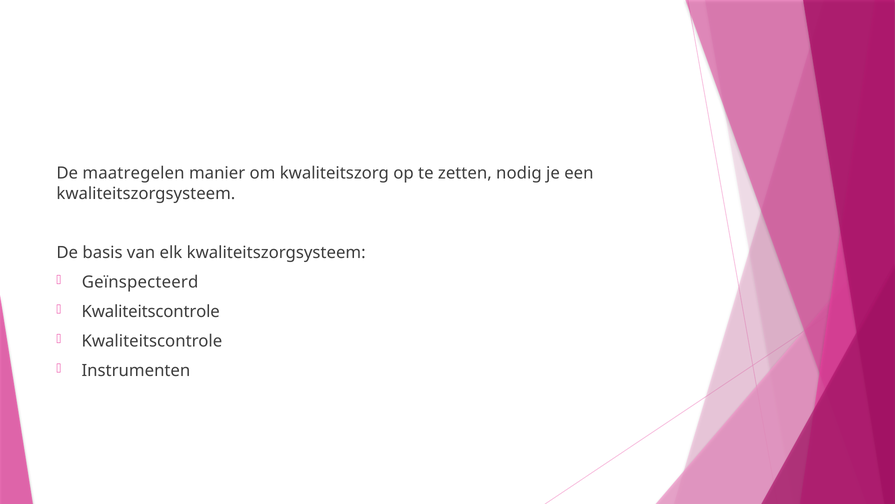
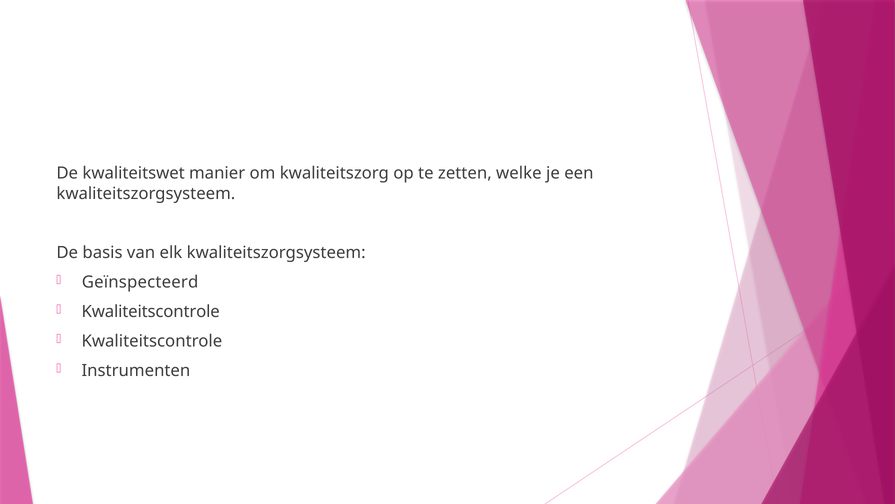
maatregelen: maatregelen -> kwaliteitswet
nodig: nodig -> welke
